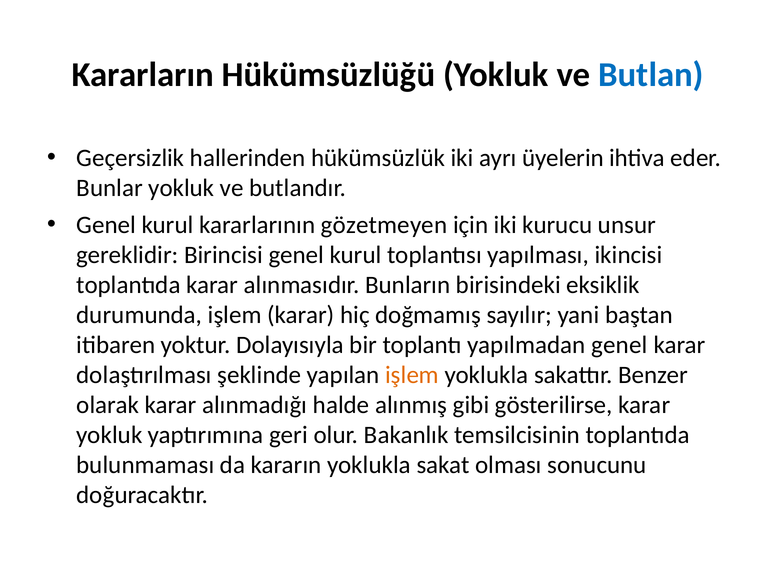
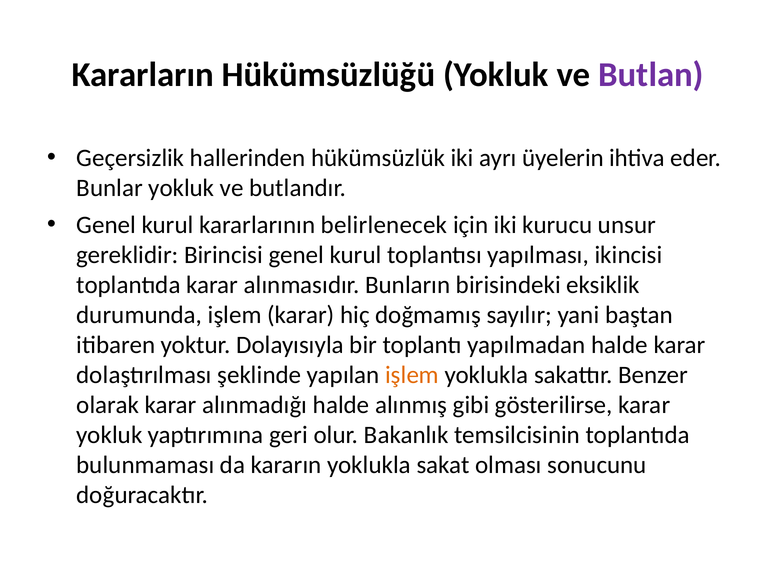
Butlan colour: blue -> purple
gözetmeyen: gözetmeyen -> belirlenecek
yapılmadan genel: genel -> halde
